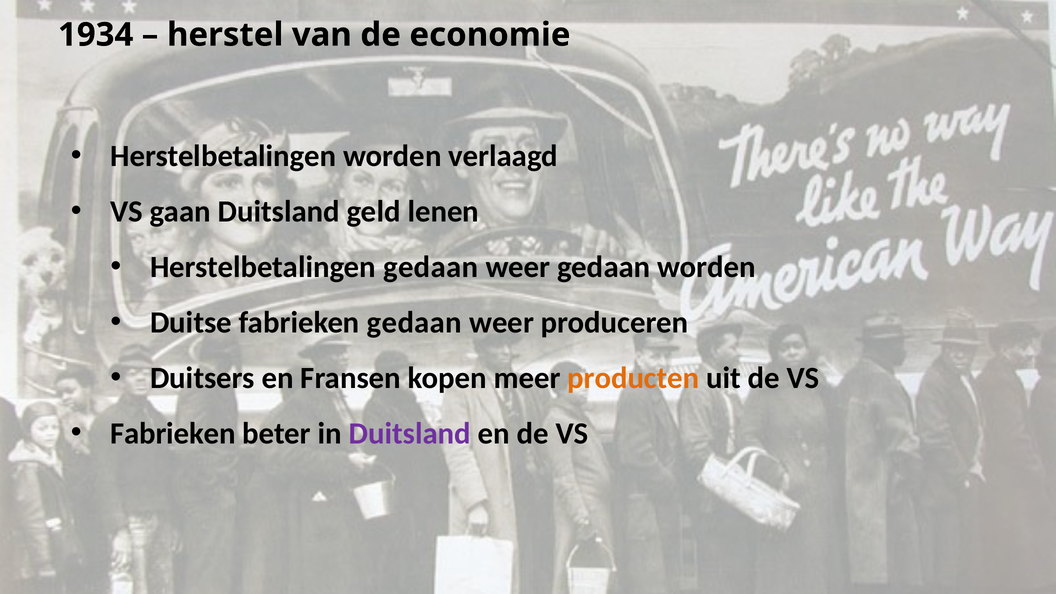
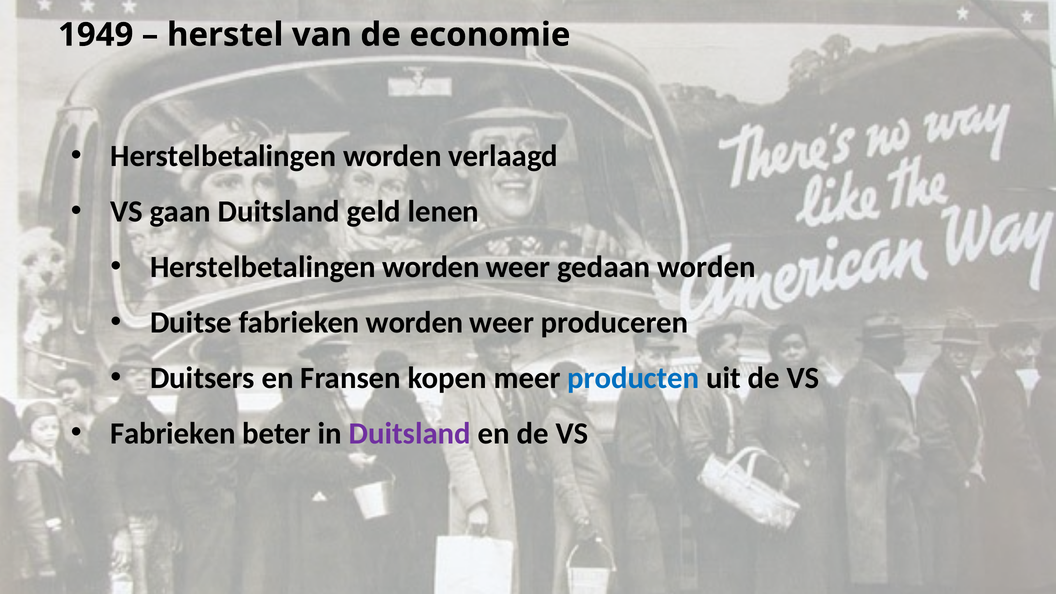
1934: 1934 -> 1949
gedaan at (431, 267): gedaan -> worden
fabrieken gedaan: gedaan -> worden
producten colour: orange -> blue
